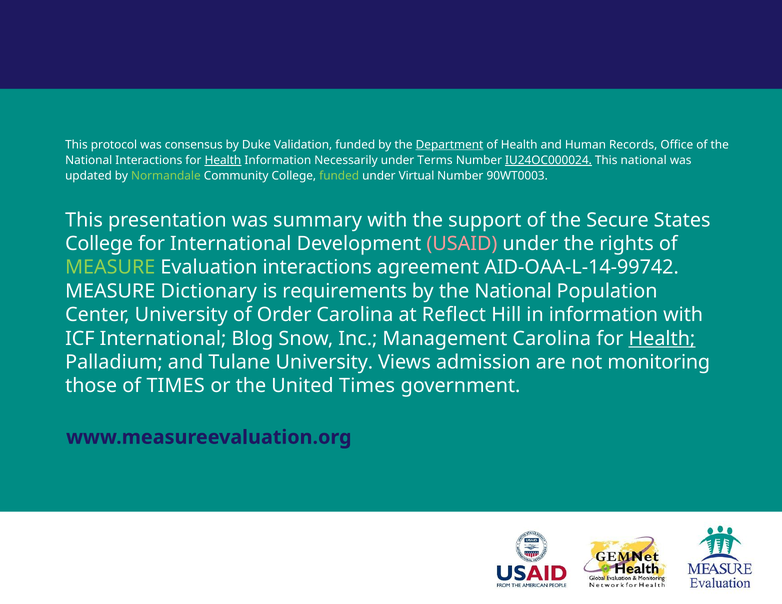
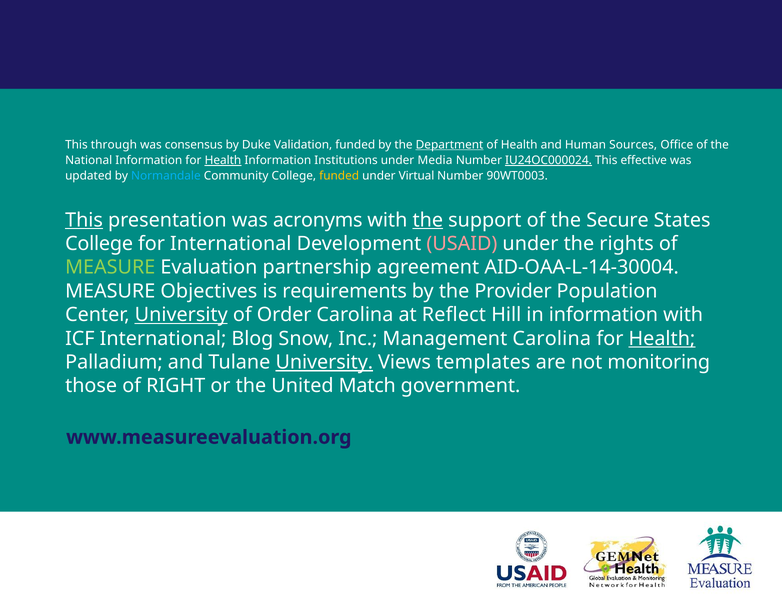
protocol: protocol -> through
Records: Records -> Sources
National Interactions: Interactions -> Information
Necessarily: Necessarily -> Institutions
Terms: Terms -> Media
This national: national -> effective
Normandale colour: light green -> light blue
funded at (339, 176) colour: light green -> yellow
This at (84, 220) underline: none -> present
summary: summary -> acronyms
the at (428, 220) underline: none -> present
Evaluation interactions: interactions -> partnership
AID-OAA-L-14-99742: AID-OAA-L-14-99742 -> AID-OAA-L-14-30004
Dictionary: Dictionary -> Objectives
by the National: National -> Provider
University at (181, 315) underline: none -> present
University at (324, 362) underline: none -> present
admission: admission -> templates
of TIMES: TIMES -> RIGHT
United Times: Times -> Match
